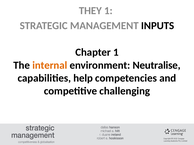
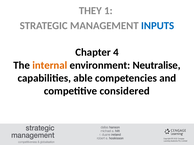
INPUTS colour: black -> blue
Chapter 1: 1 -> 4
help: help -> able
challenging: challenging -> considered
